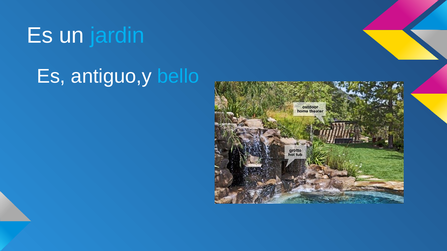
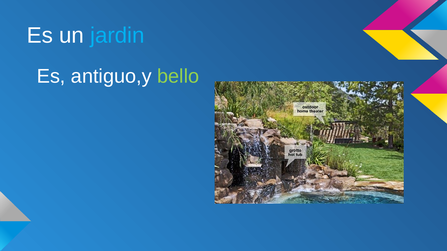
bello colour: light blue -> light green
